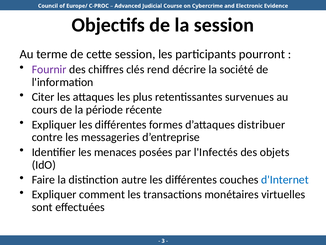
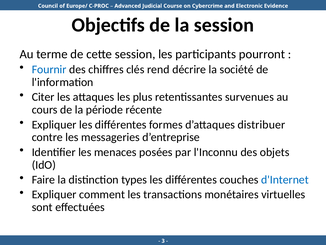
Fournir colour: purple -> blue
l'Infectés: l'Infectés -> l'Inconnu
autre: autre -> types
